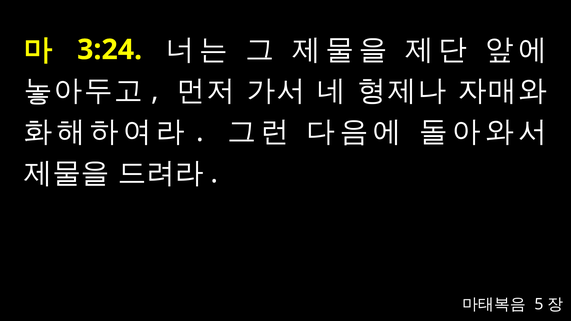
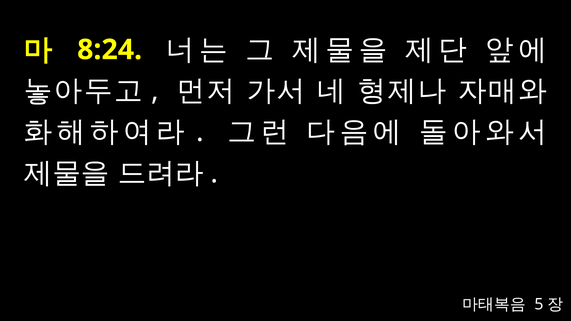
3:24: 3:24 -> 8:24
